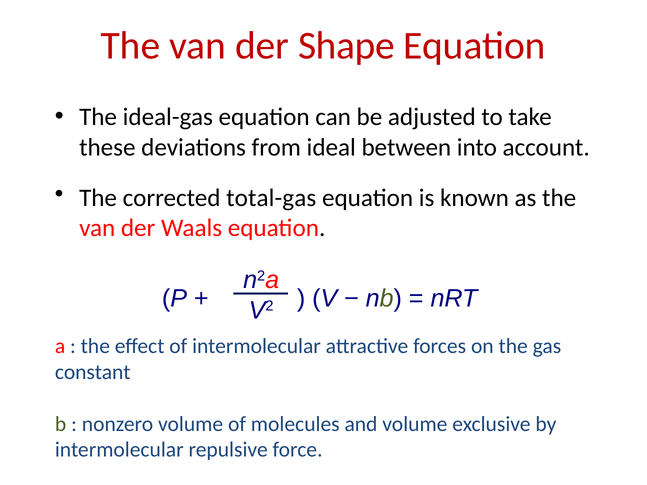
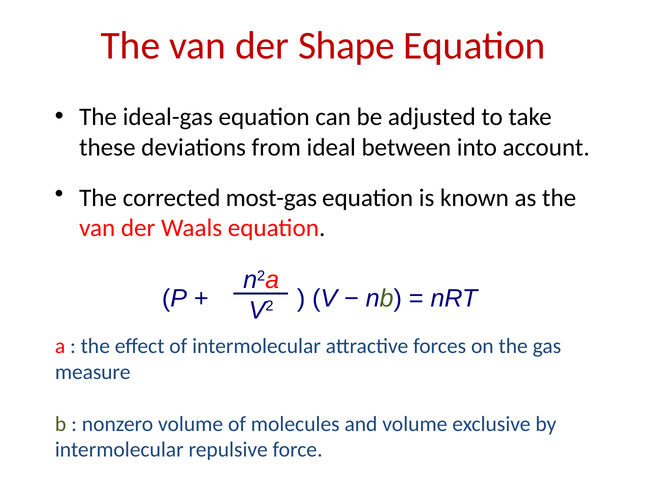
total-gas: total-gas -> most-gas
constant: constant -> measure
